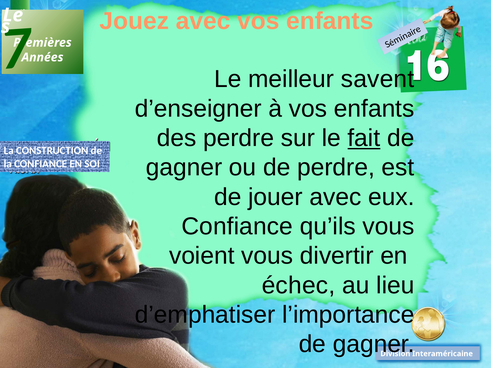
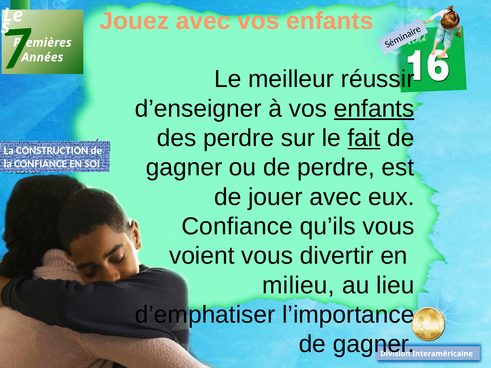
savent: savent -> réussir
enfants at (374, 109) underline: none -> present
échec: échec -> milieu
